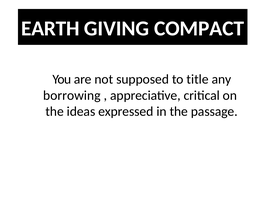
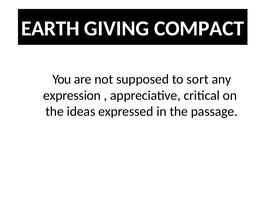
title: title -> sort
borrowing: borrowing -> expression
